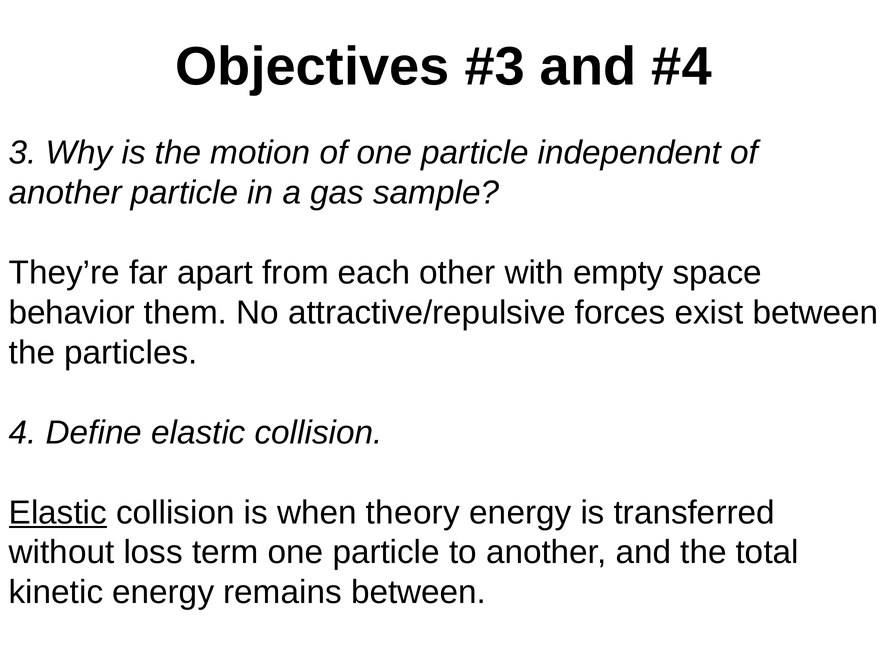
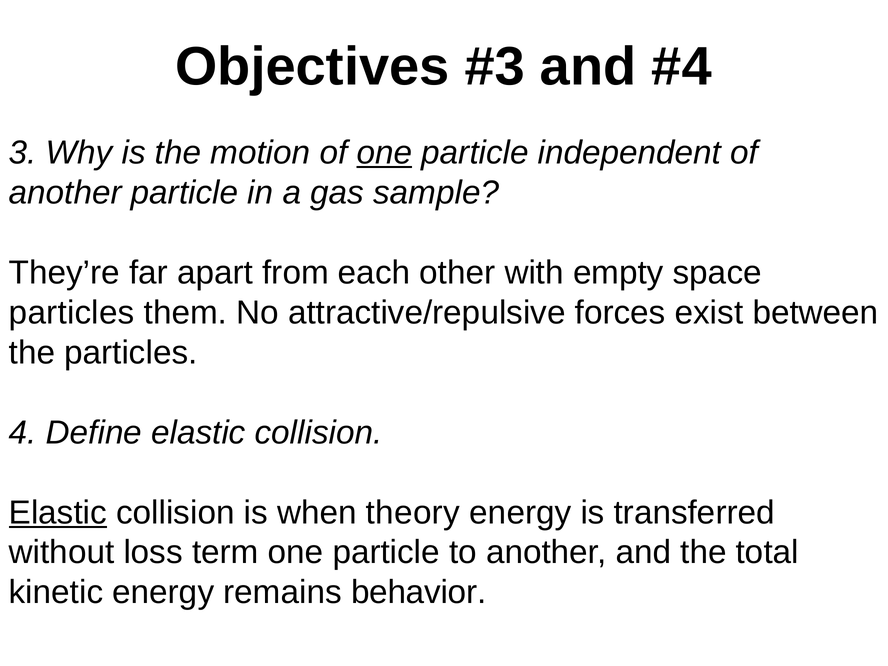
one at (384, 153) underline: none -> present
behavior at (72, 313): behavior -> particles
remains between: between -> behavior
